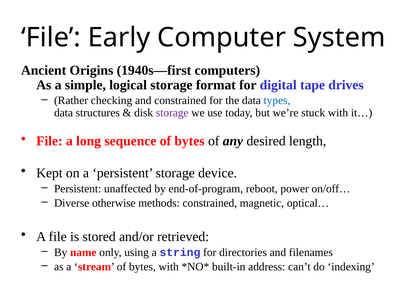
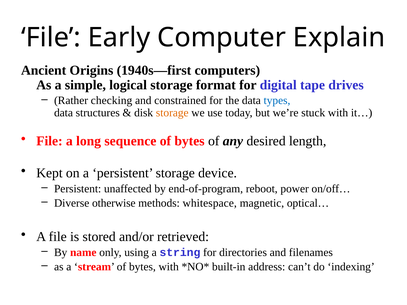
System: System -> Explain
storage at (172, 113) colour: purple -> orange
methods constrained: constrained -> whitespace
